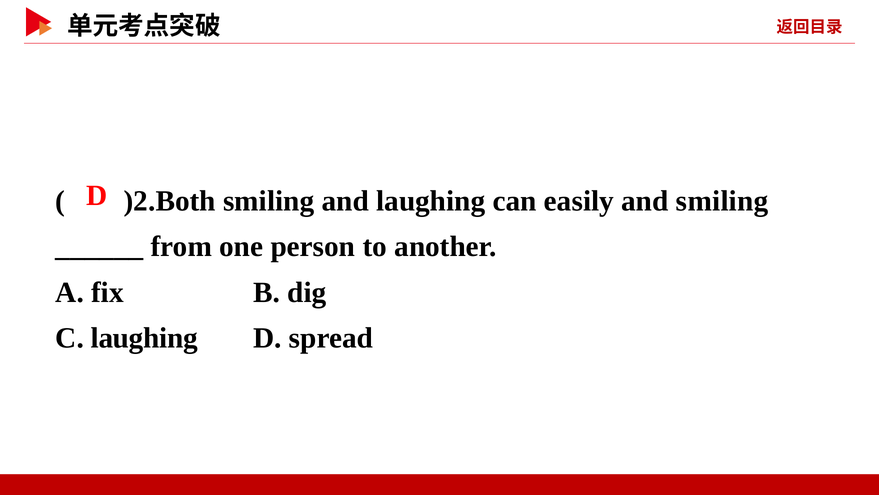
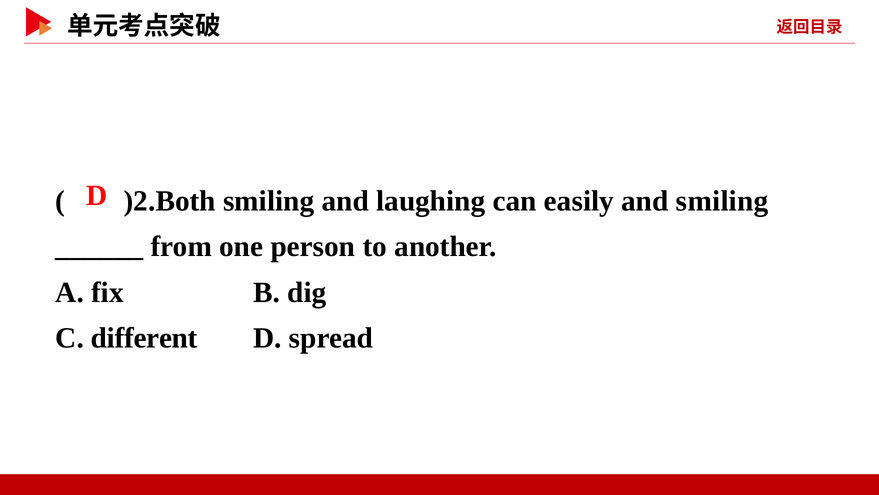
C laughing: laughing -> different
